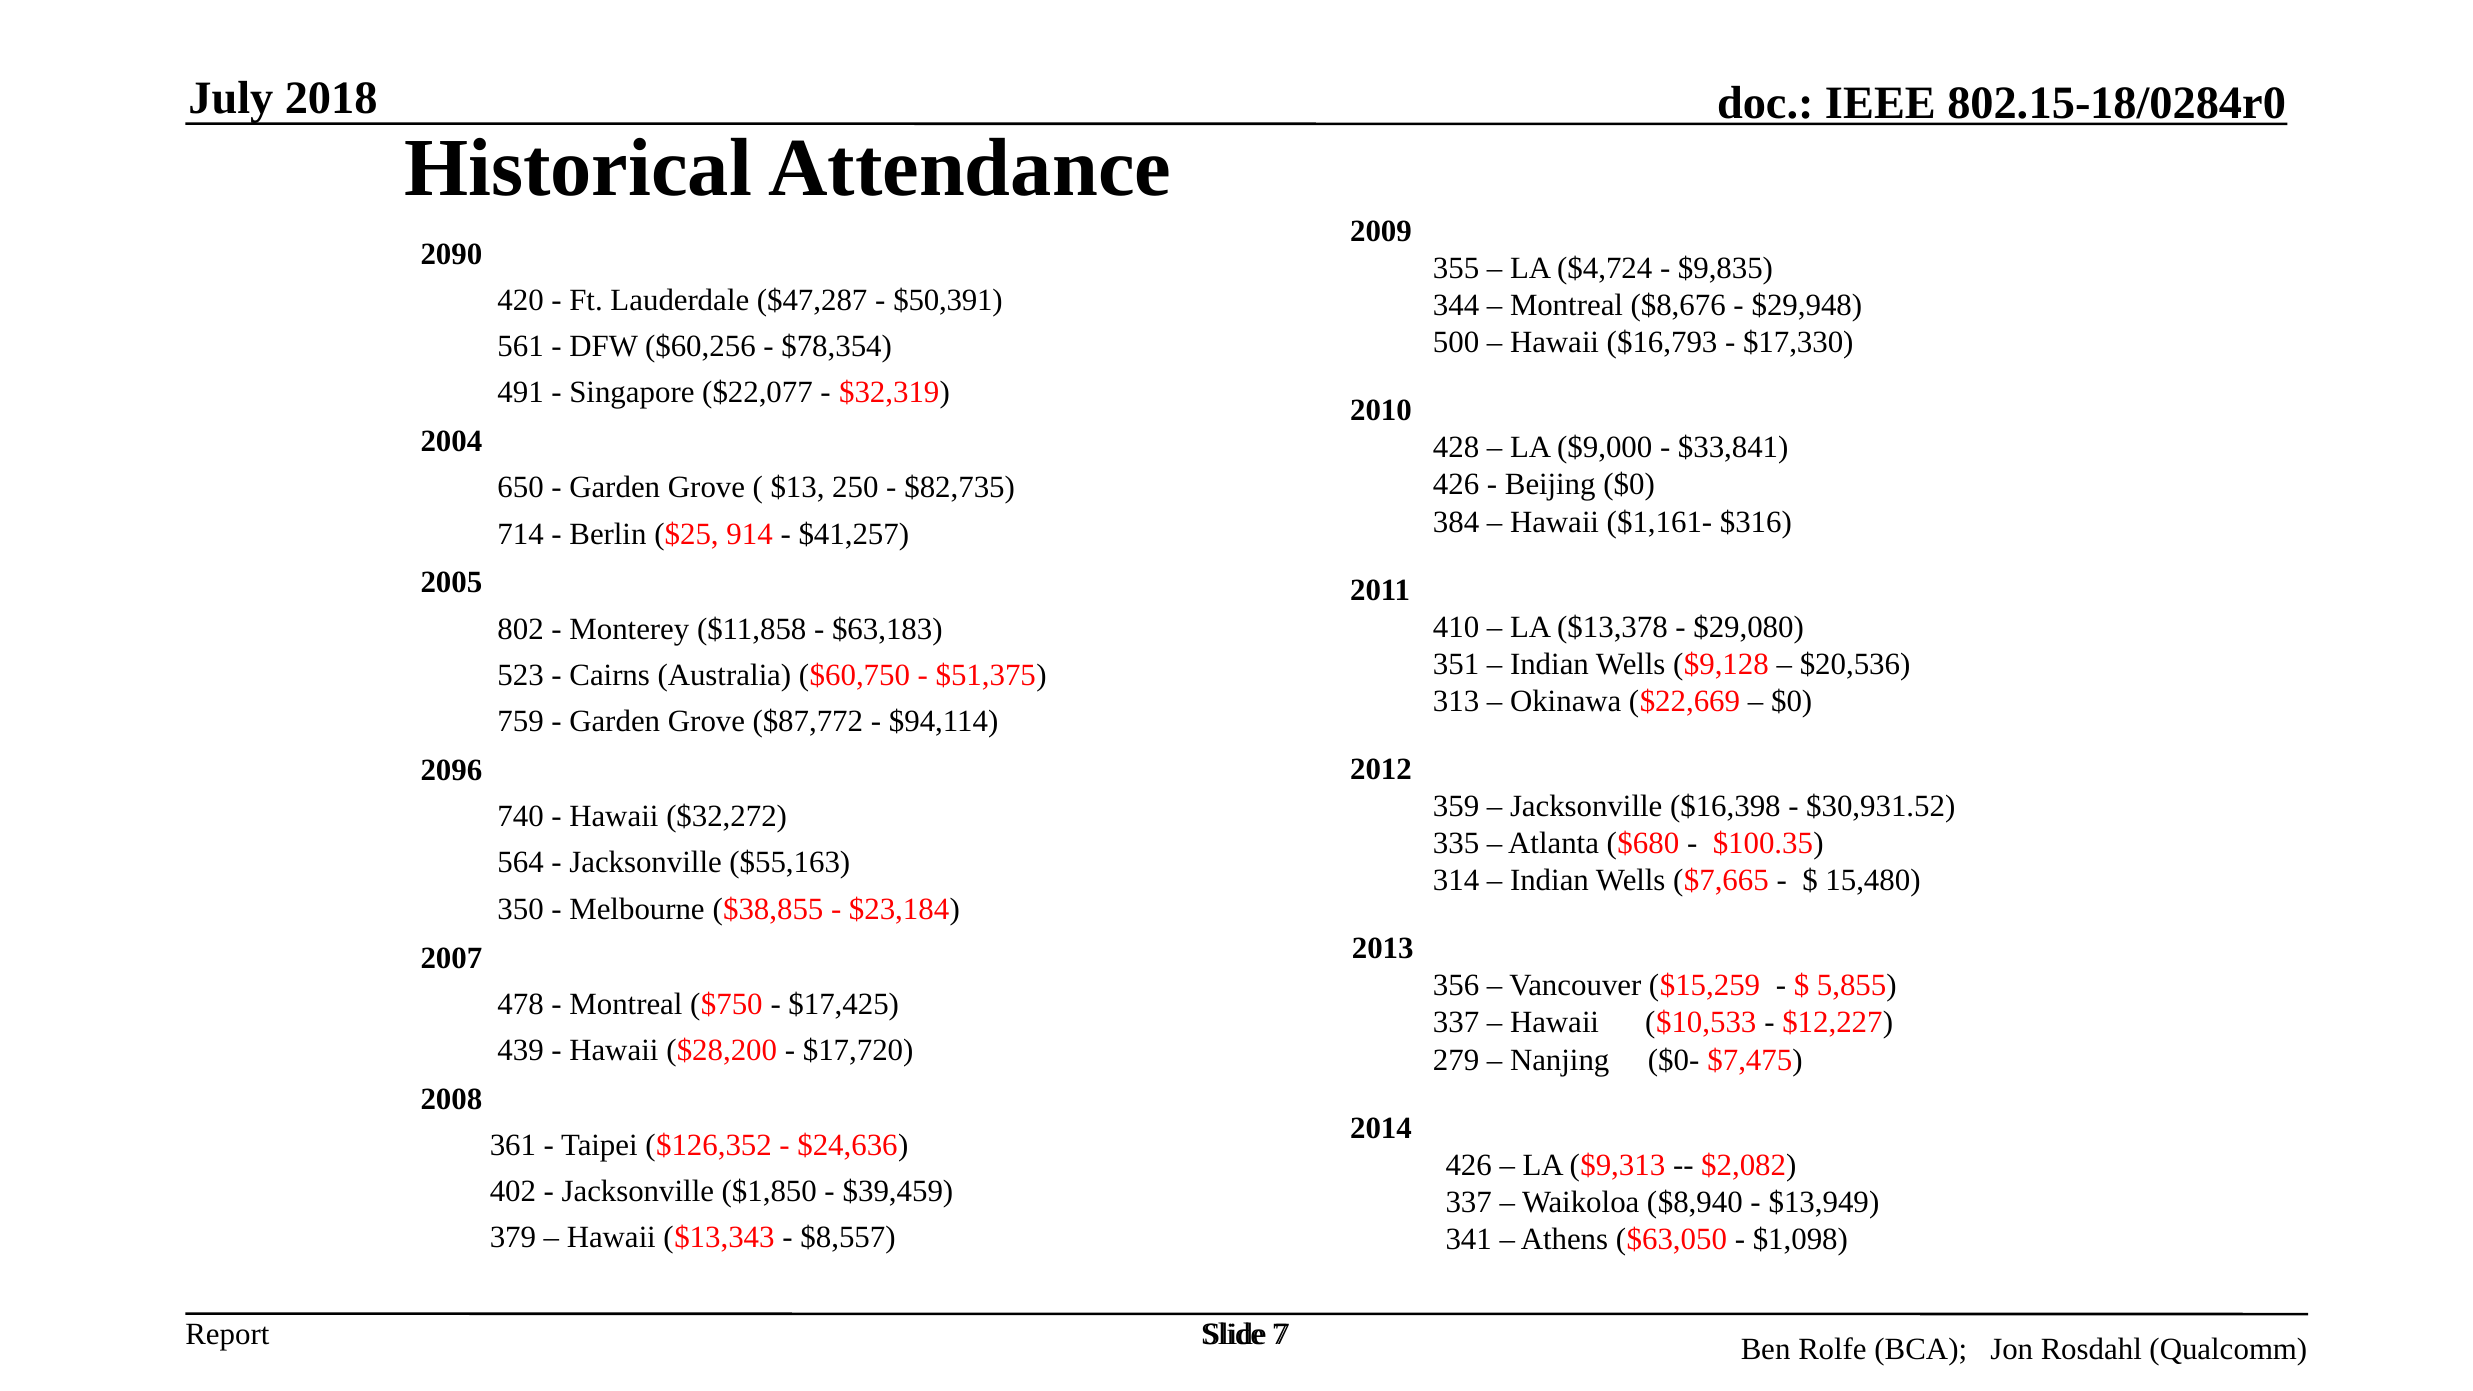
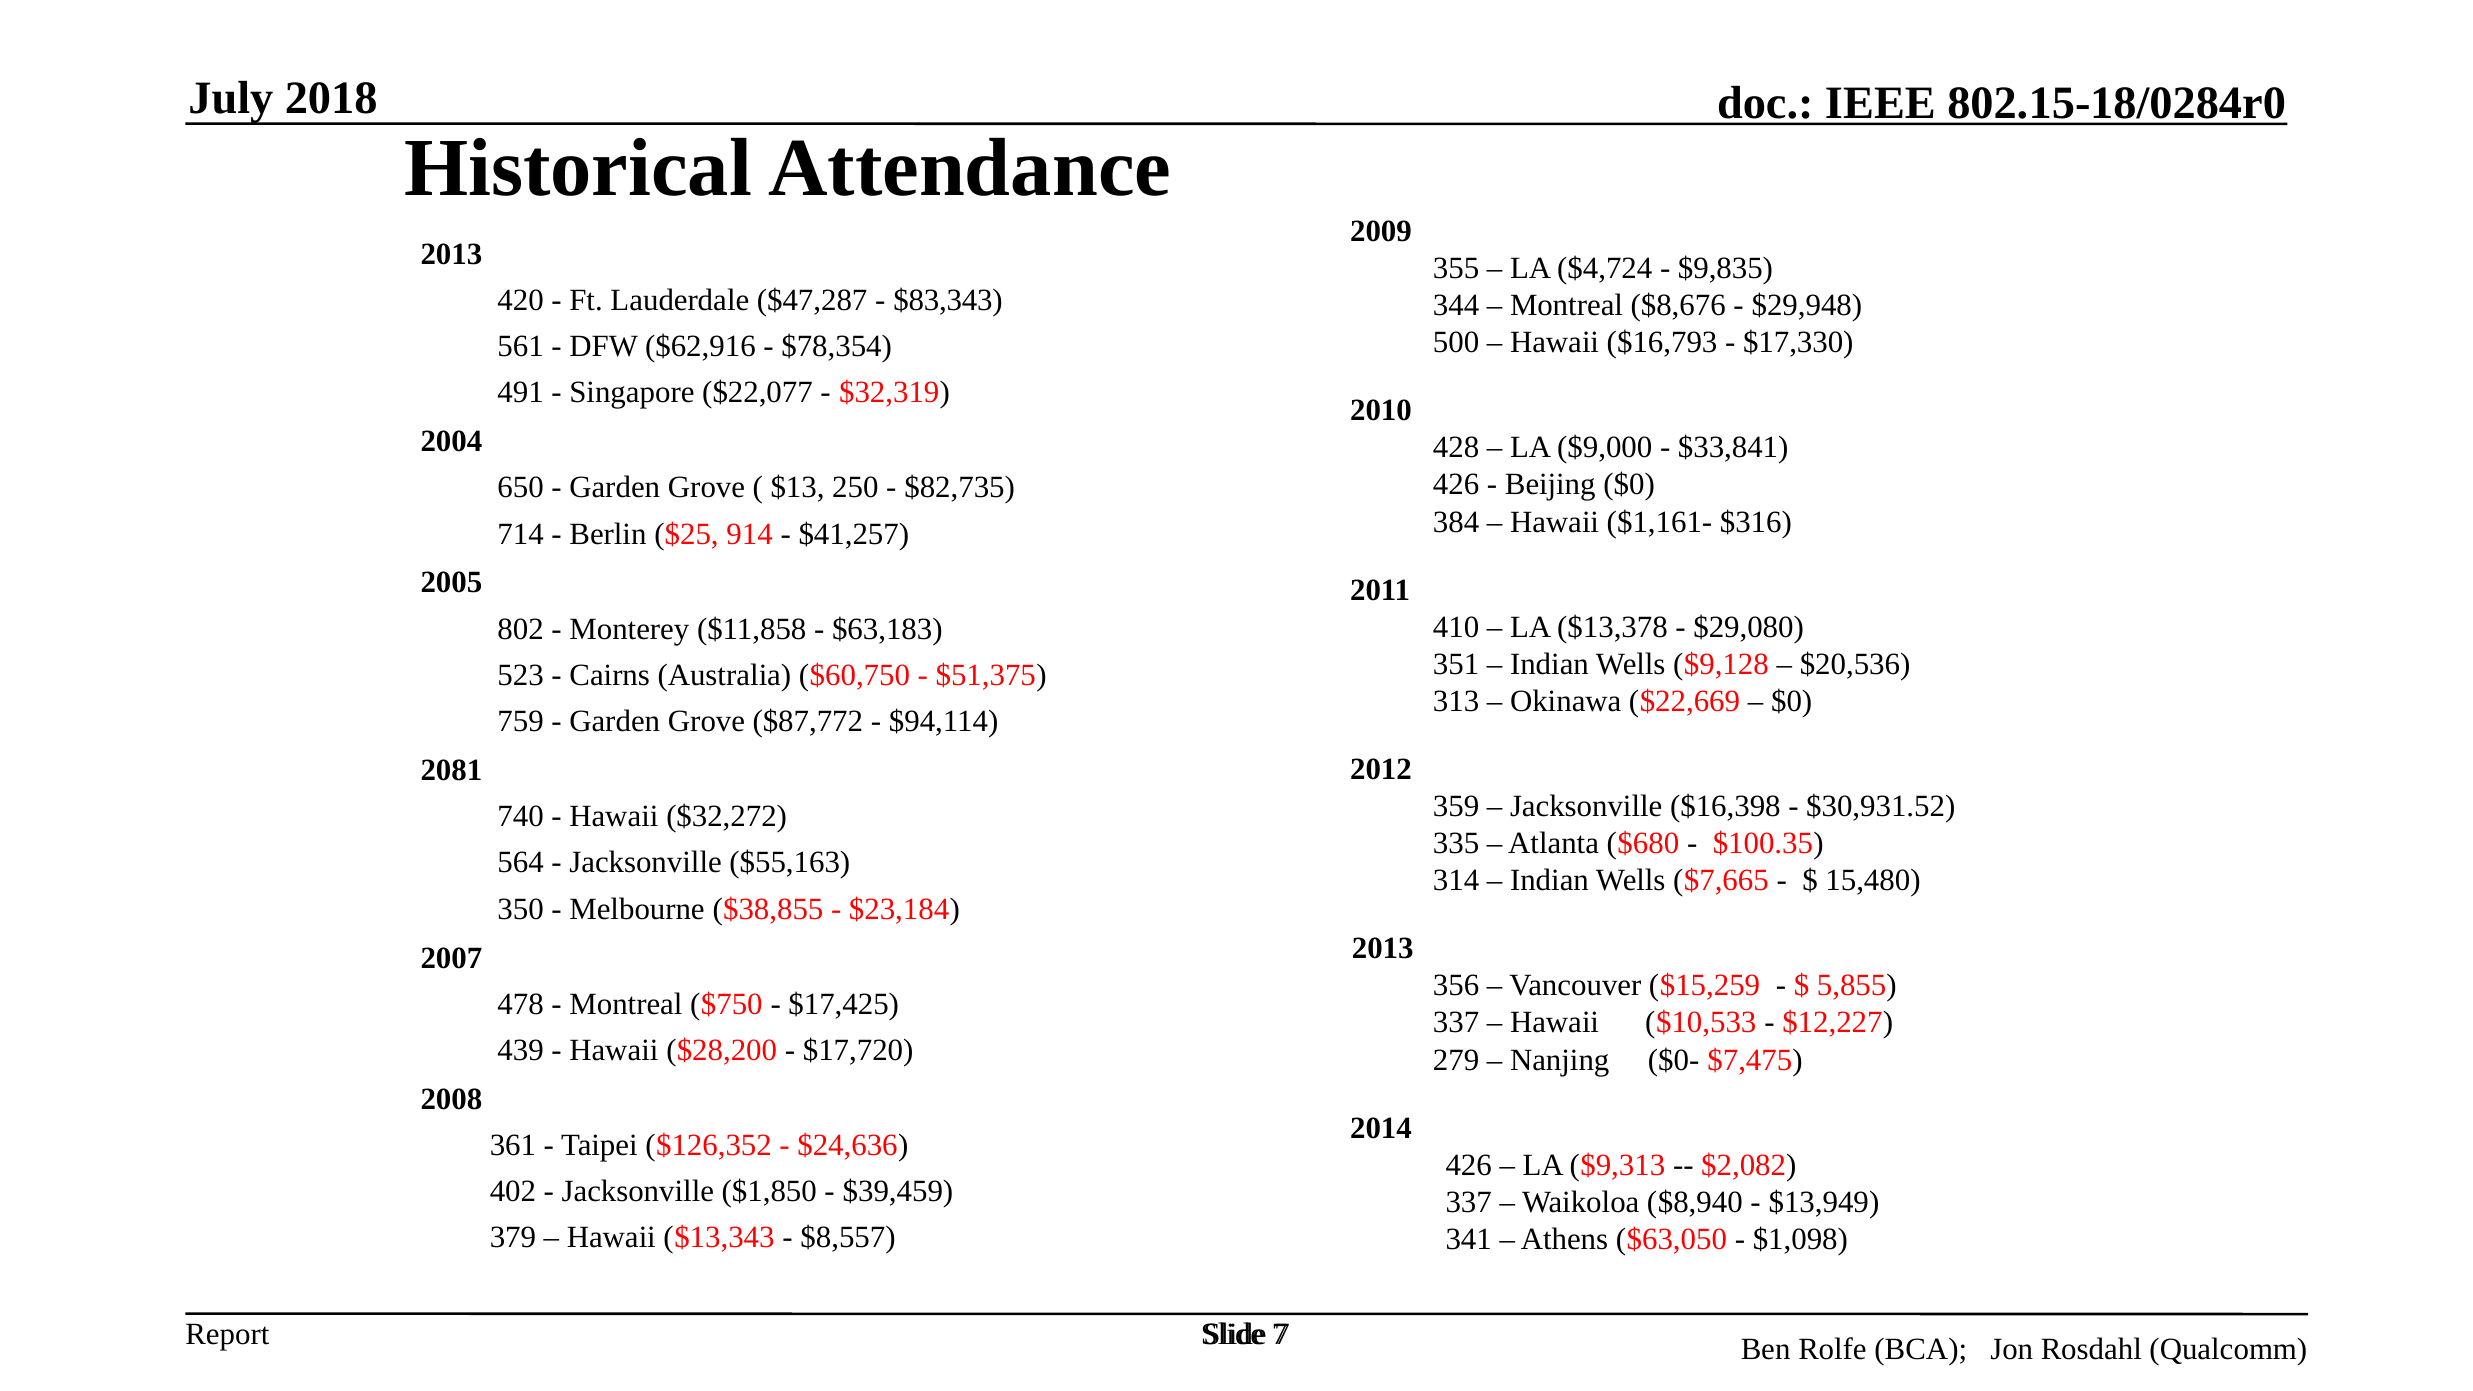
2090 at (451, 254): 2090 -> 2013
$50,391: $50,391 -> $83,343
$60,256: $60,256 -> $62,916
2096: 2096 -> 2081
